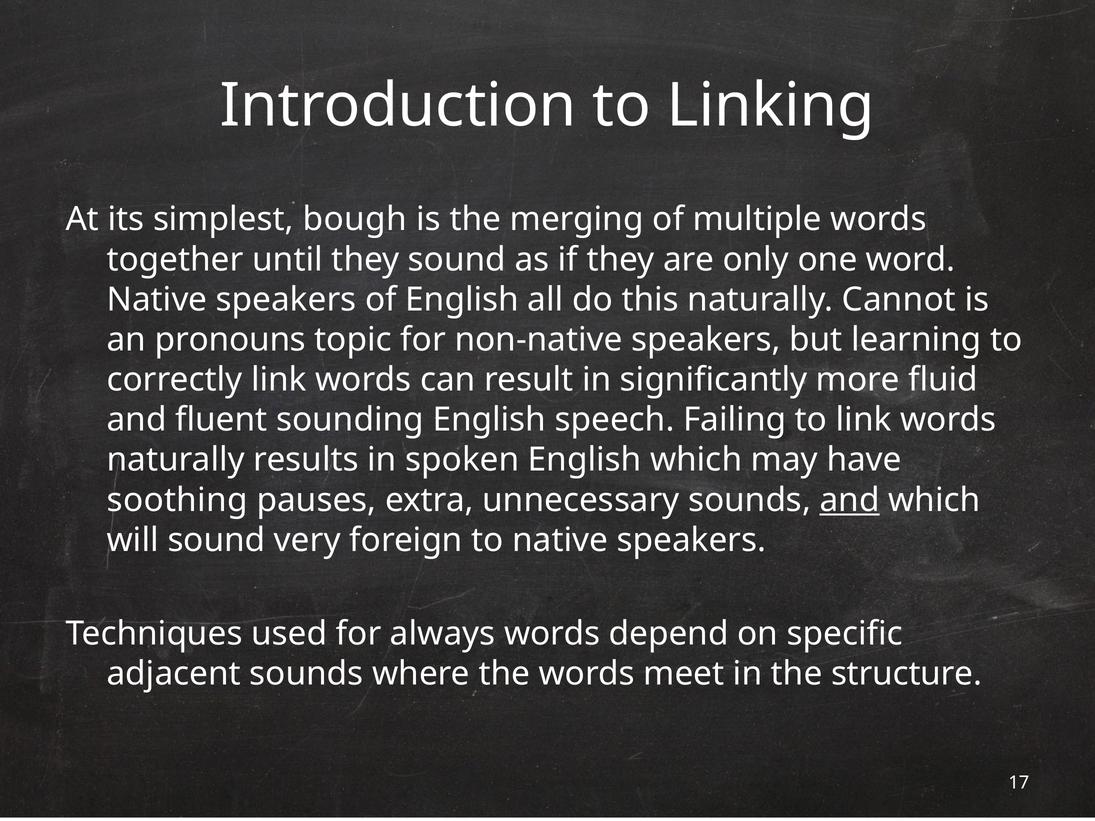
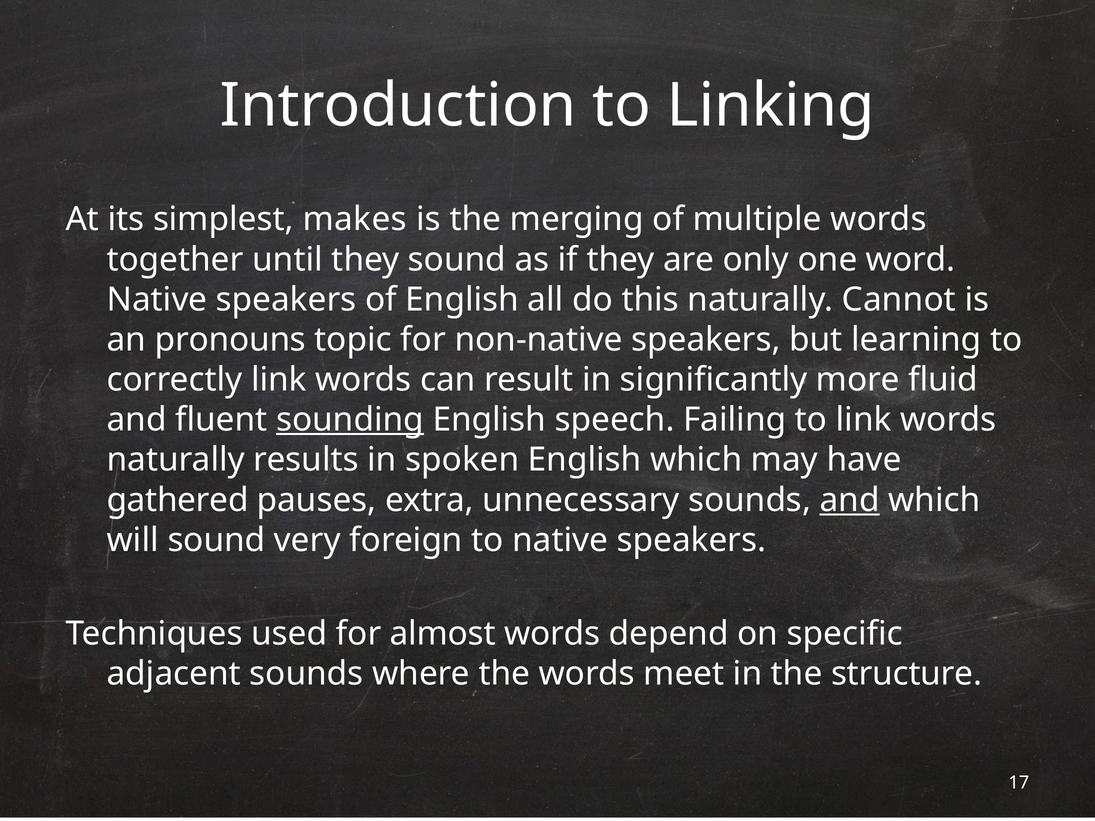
bough: bough -> makes
sounding underline: none -> present
soothing: soothing -> gathered
always: always -> almost
